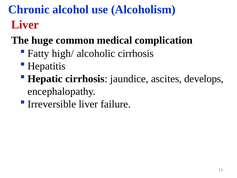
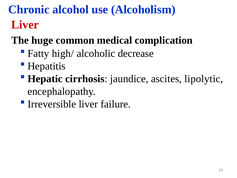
alcoholic cirrhosis: cirrhosis -> decrease
develops: develops -> lipolytic
